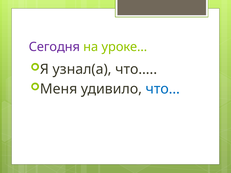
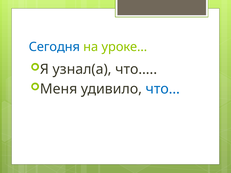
Сегодня colour: purple -> blue
